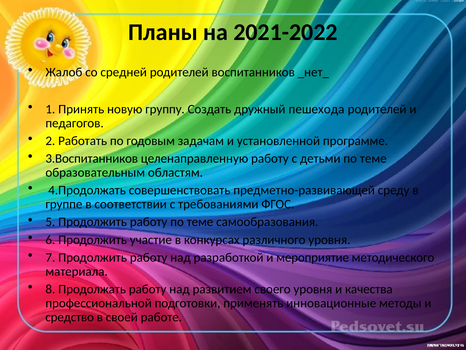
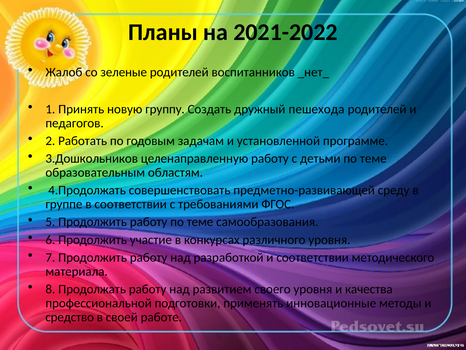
средней: средней -> зеленые
3.Воспитанников: 3.Воспитанников -> 3.Дошкольников
и мероприятие: мероприятие -> соответствии
